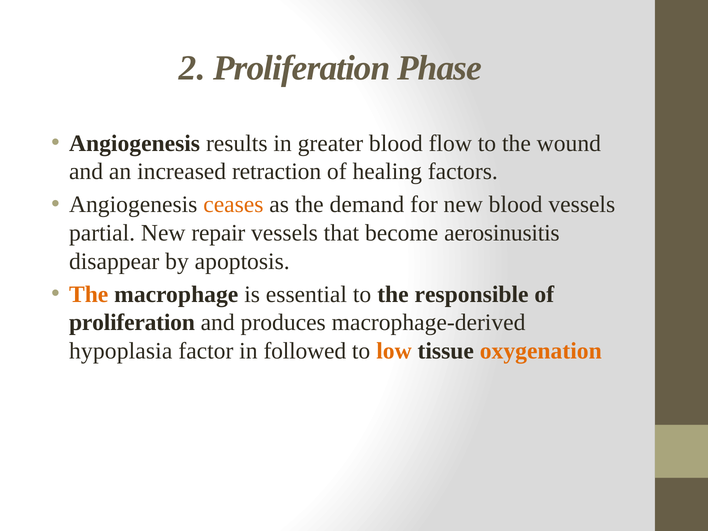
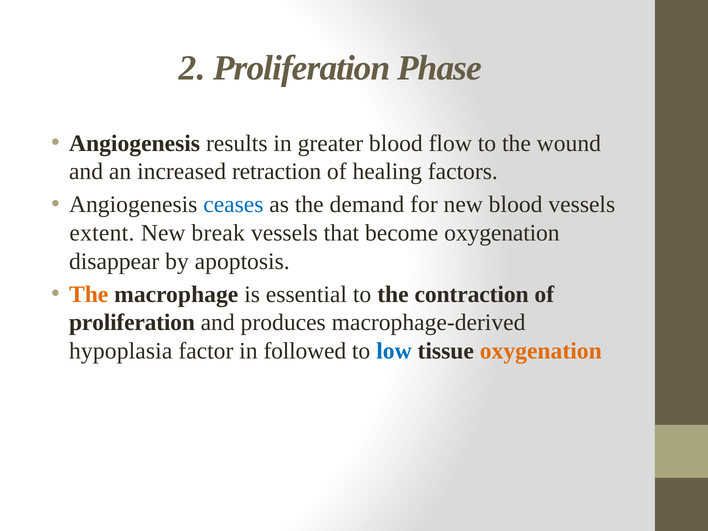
ceases colour: orange -> blue
partial: partial -> extent
repair: repair -> break
become aerosinusitis: aerosinusitis -> oxygenation
responsible: responsible -> contraction
low colour: orange -> blue
